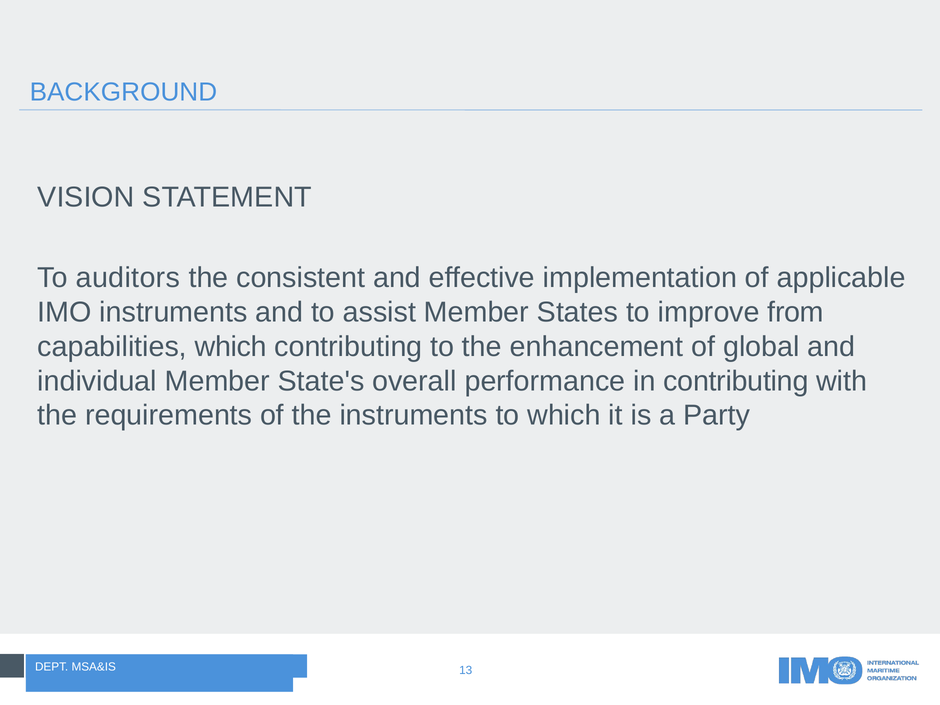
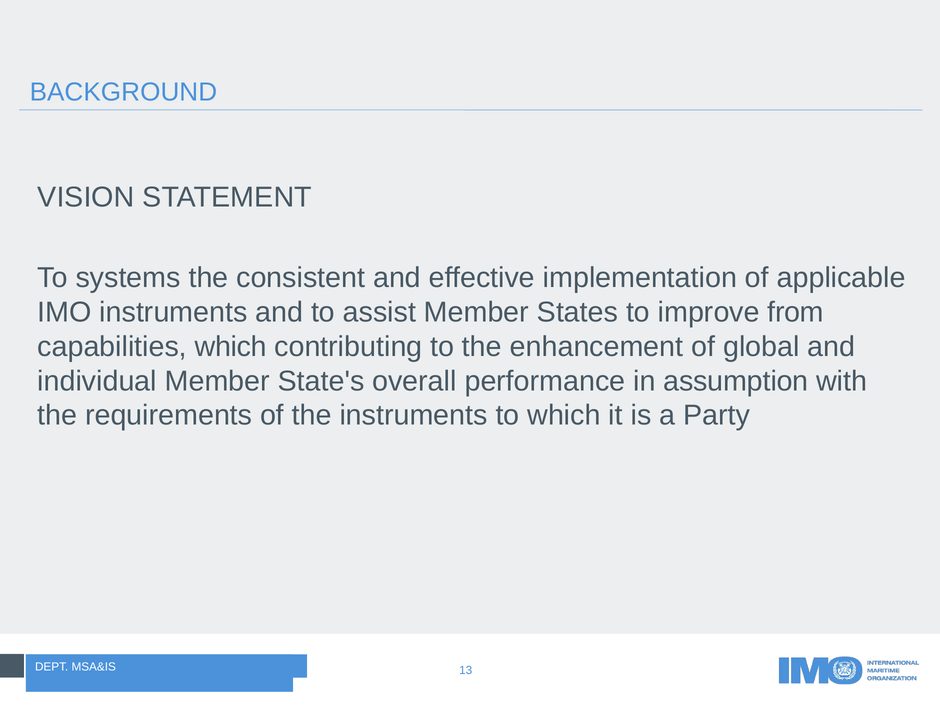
auditors: auditors -> systems
in contributing: contributing -> assumption
